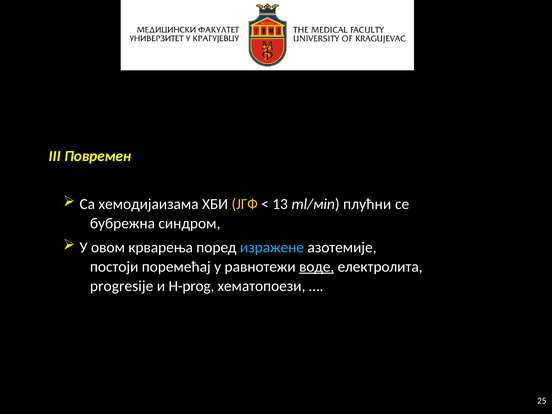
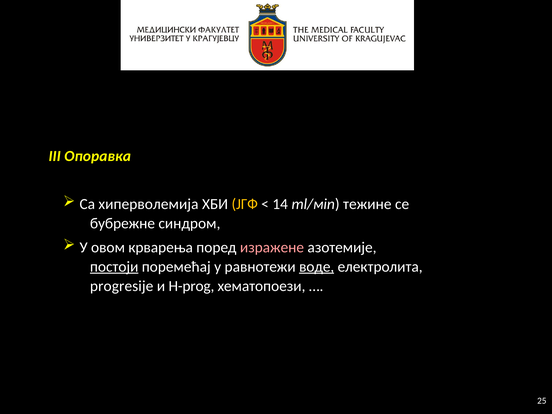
Повремен: Повремен -> Опоравка
хемодијаизама: хемодијаизама -> хиперволемија
13: 13 -> 14
плућни: плућни -> тежине
бубрежна: бубрежна -> бубрежне
изражене colour: light blue -> pink
постоји underline: none -> present
